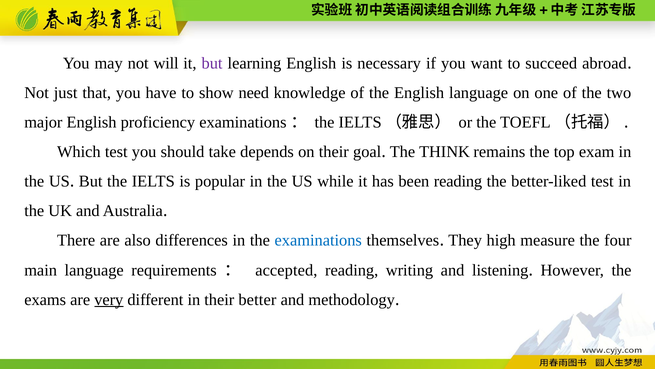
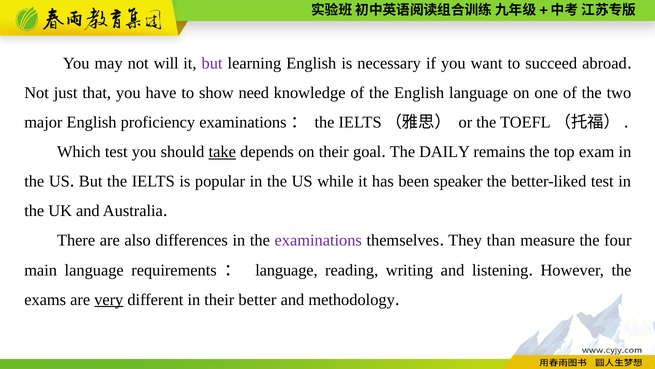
take underline: none -> present
THINK: THINK -> DAILY
been reading: reading -> speaker
examinations colour: blue -> purple
high: high -> than
accepted at (286, 270): accepted -> language
